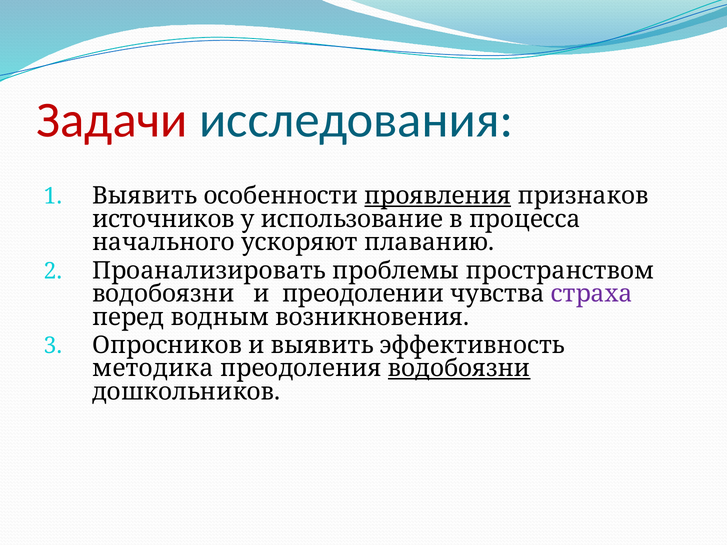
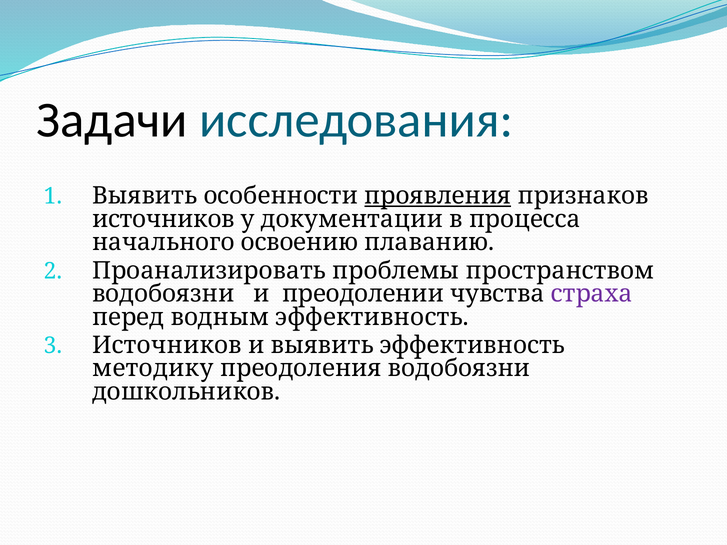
Задачи colour: red -> black
использование: использование -> документации
ускоряют: ускоряют -> освоению
водным возникновения: возникновения -> эффективность
Опросников at (167, 345): Опросников -> Источников
методика: методика -> методику
водобоязни at (459, 369) underline: present -> none
